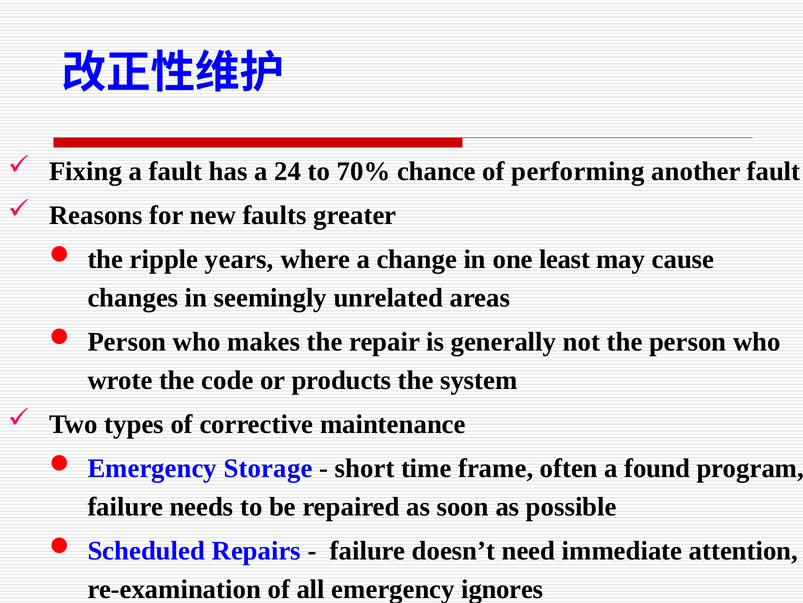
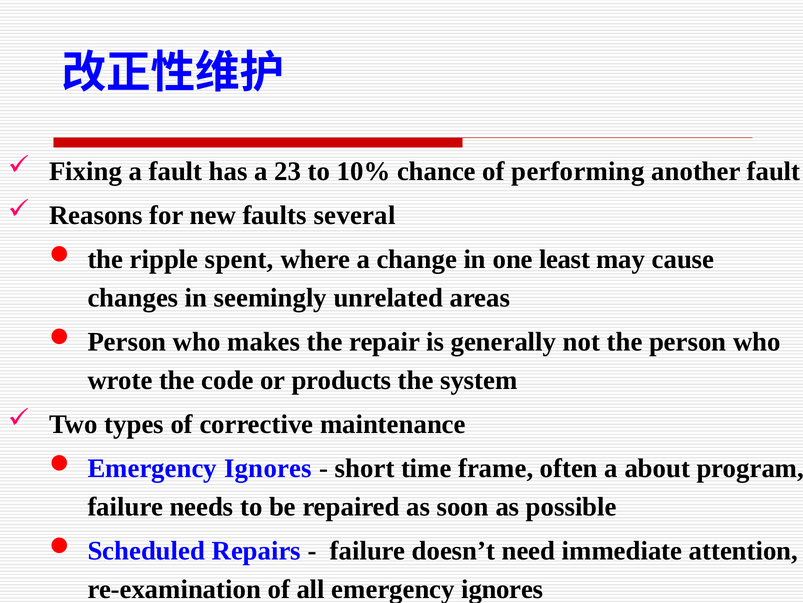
24: 24 -> 23
70%: 70% -> 10%
greater: greater -> several
years: years -> spent
Storage at (268, 468): Storage -> Ignores
found: found -> about
